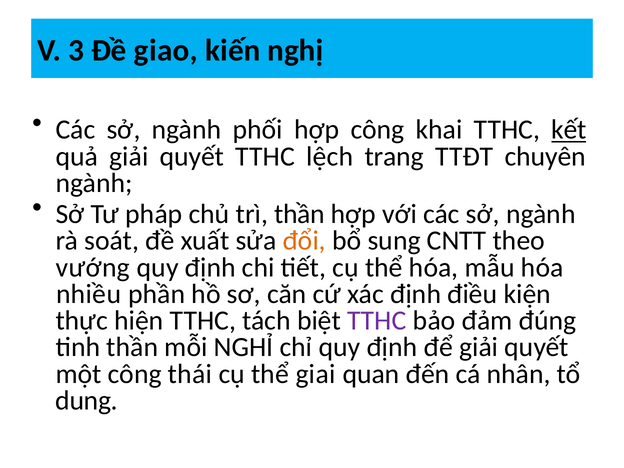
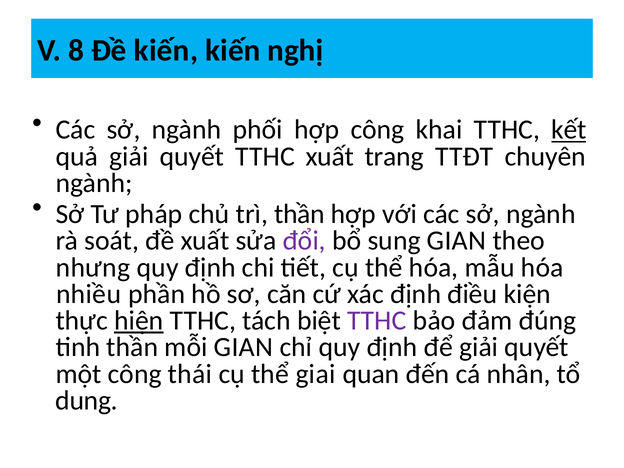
3: 3 -> 8
Đề giao: giao -> kiến
TTHC lệch: lệch -> xuất
đổi colour: orange -> purple
sung CNTT: CNTT -> GIAN
vướng: vướng -> nhưng
hiện underline: none -> present
mỗi NGHỈ: NGHỈ -> GIAN
